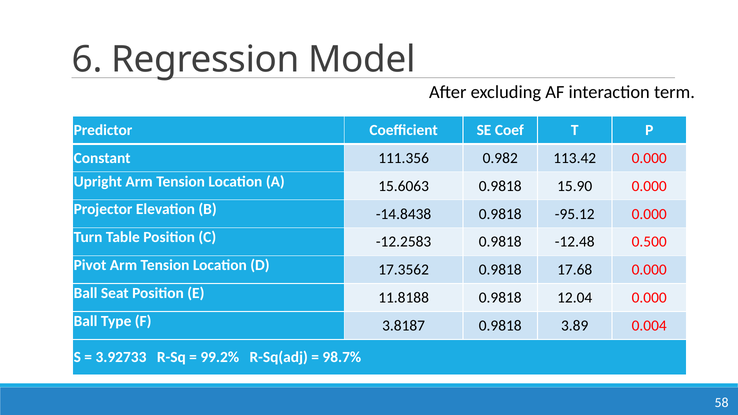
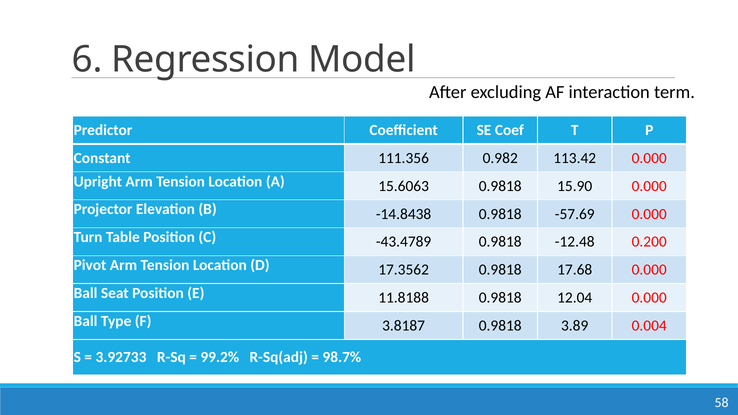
-95.12: -95.12 -> -57.69
-12.2583: -12.2583 -> -43.4789
0.500: 0.500 -> 0.200
